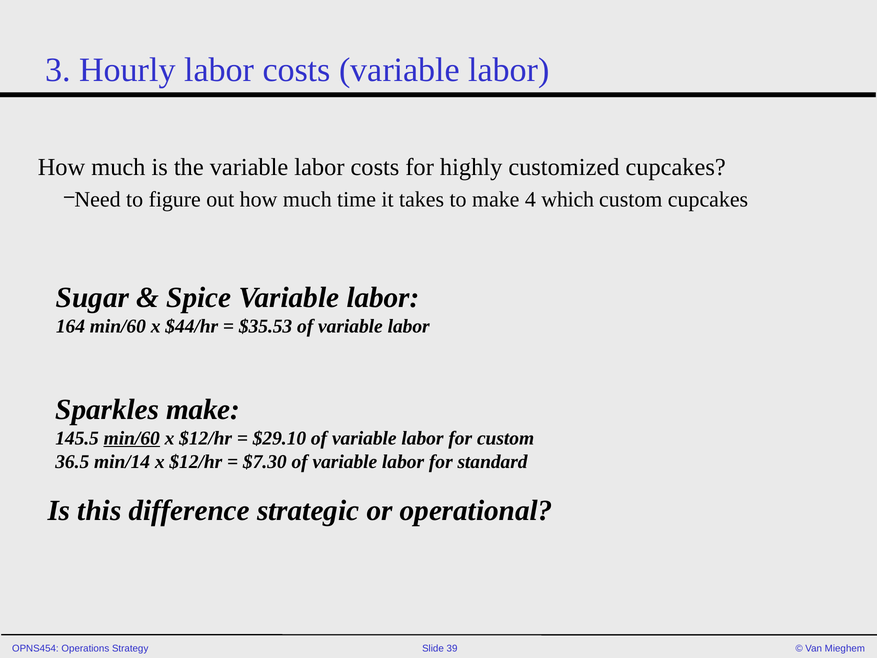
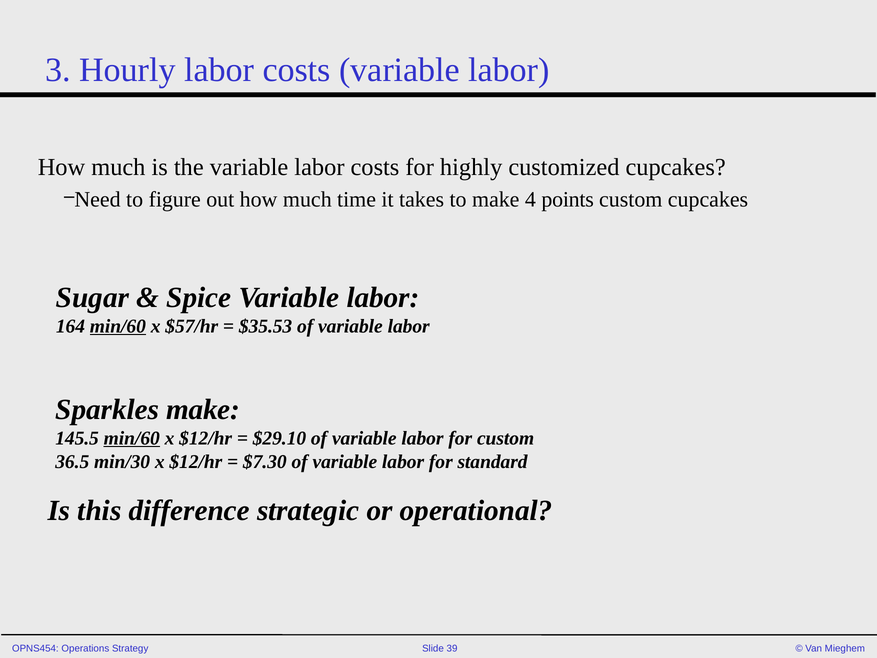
which: which -> points
min/60 at (118, 326) underline: none -> present
$44/hr: $44/hr -> $57/hr
min/14: min/14 -> min/30
